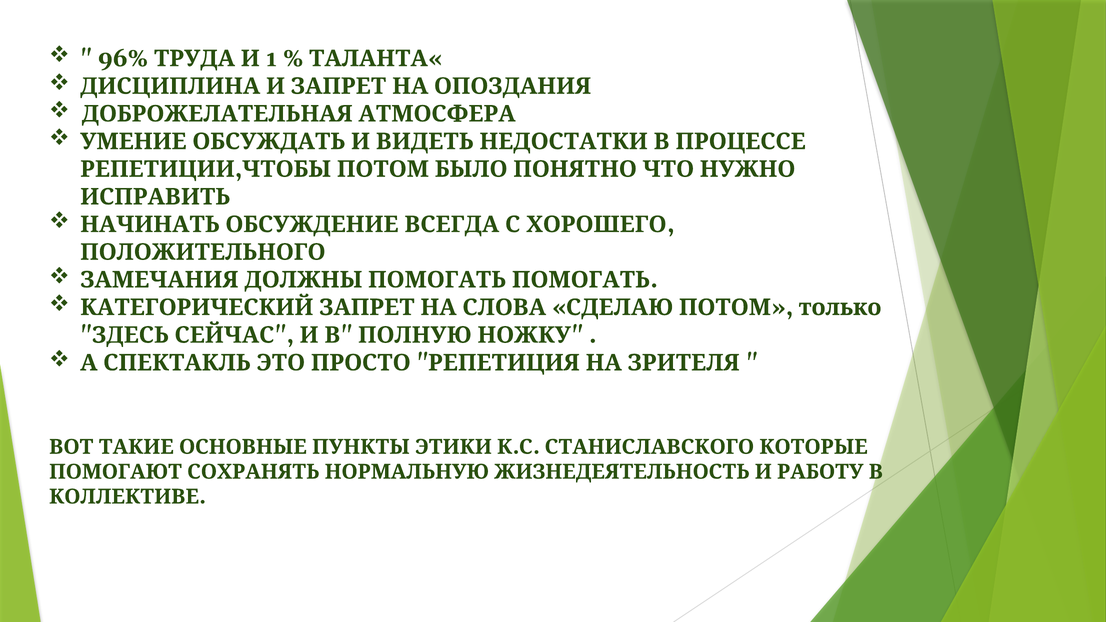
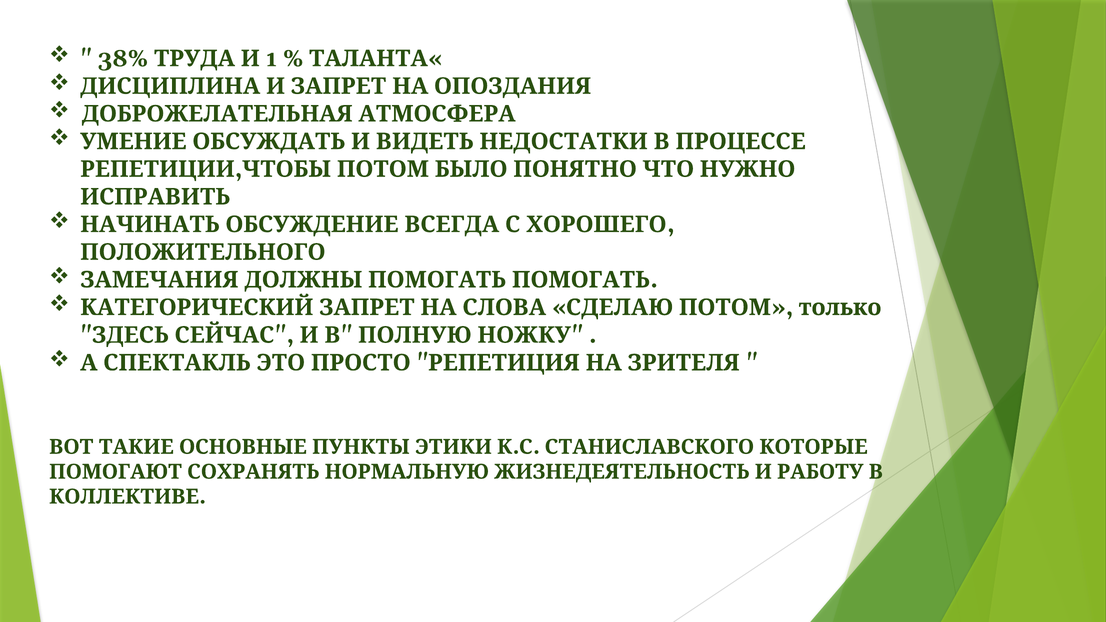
96%: 96% -> 38%
